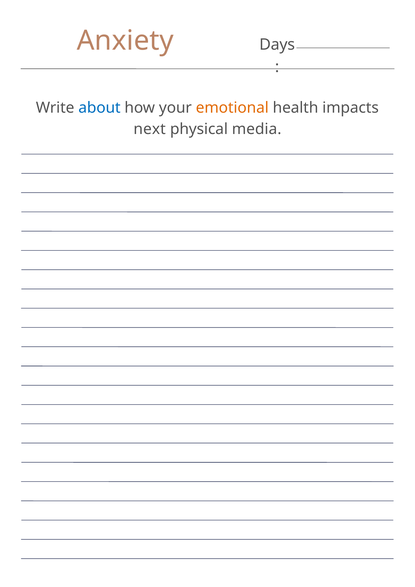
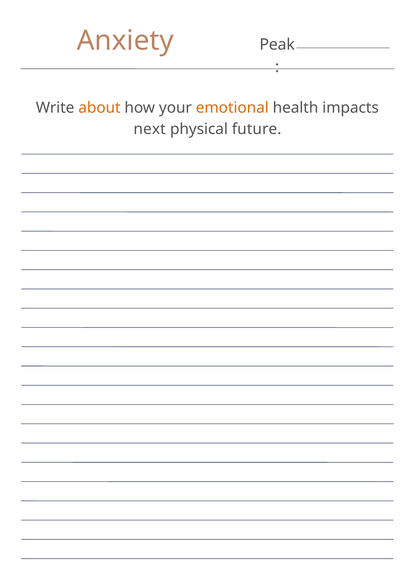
Days: Days -> Peak
about colour: blue -> orange
media: media -> future
